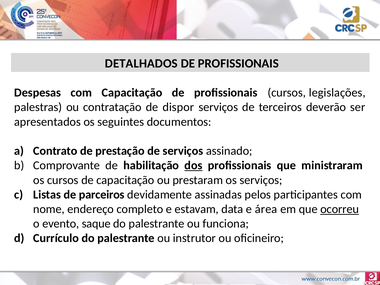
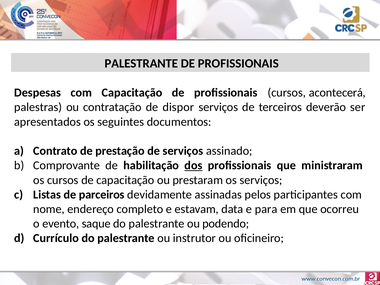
DETALHADOS at (141, 63): DETALHADOS -> PALESTRANTE
legislações: legislações -> acontecerá
área: área -> para
ocorreu underline: present -> none
funciona: funciona -> podendo
